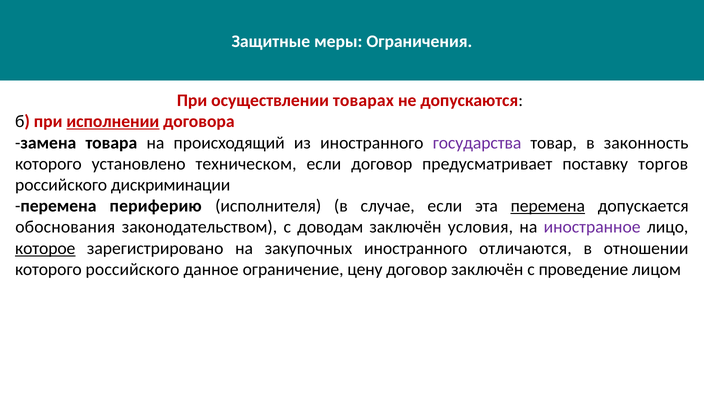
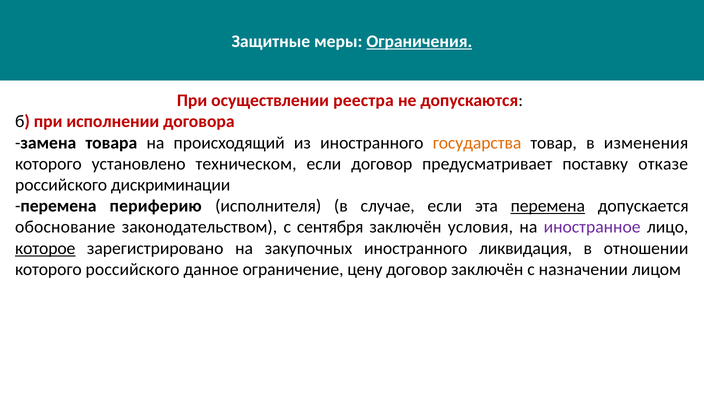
Ограничения underline: none -> present
товарах: товарах -> реестра
исполнении underline: present -> none
государства colour: purple -> orange
законность: законность -> изменения
торгов: торгов -> отказе
обоснования: обоснования -> обоснование
доводам: доводам -> сентября
отличаются: отличаются -> ликвидация
проведение: проведение -> назначении
